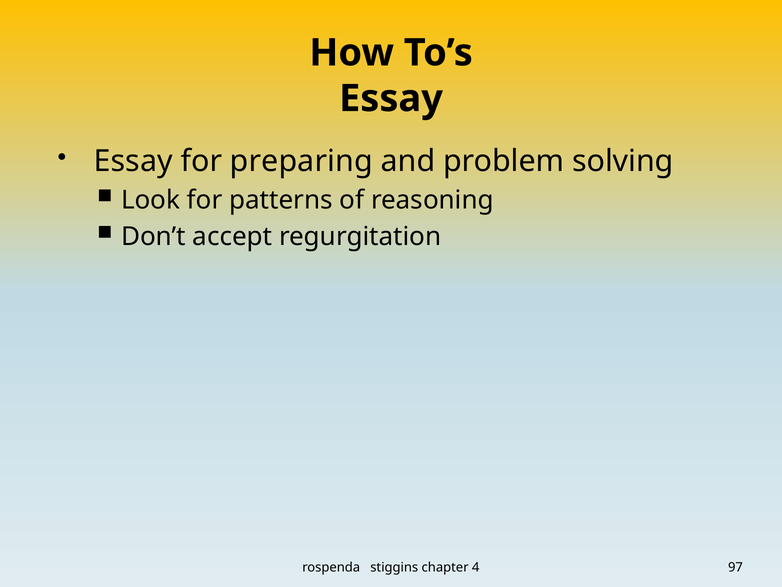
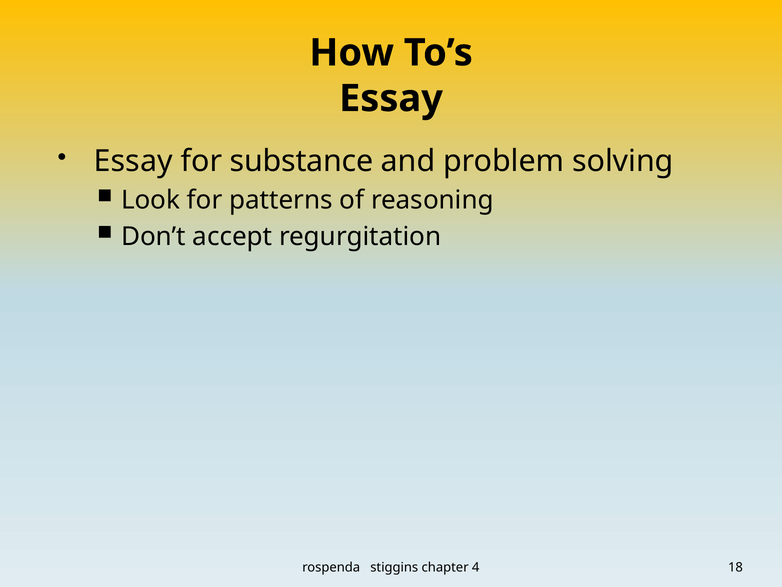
preparing: preparing -> substance
97: 97 -> 18
